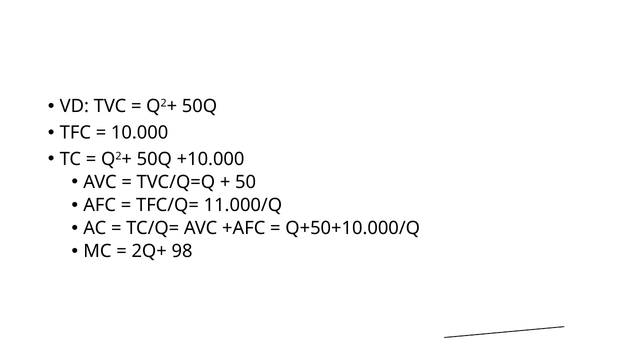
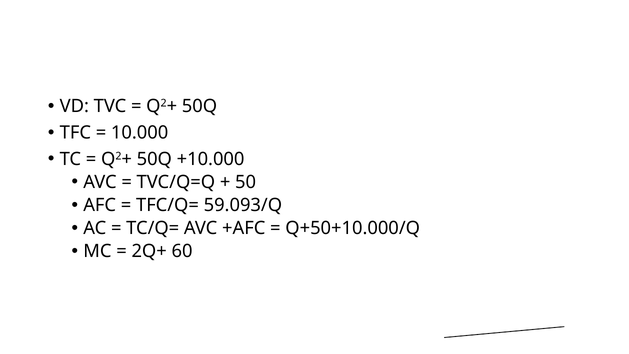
11.000/Q: 11.000/Q -> 59.093/Q
98: 98 -> 60
